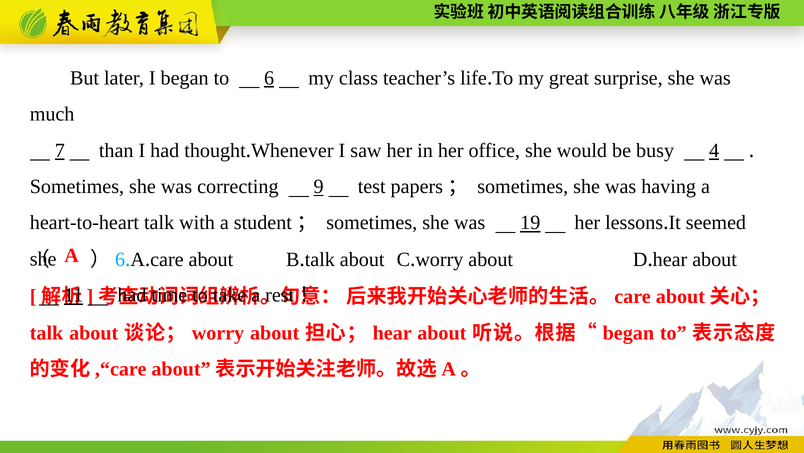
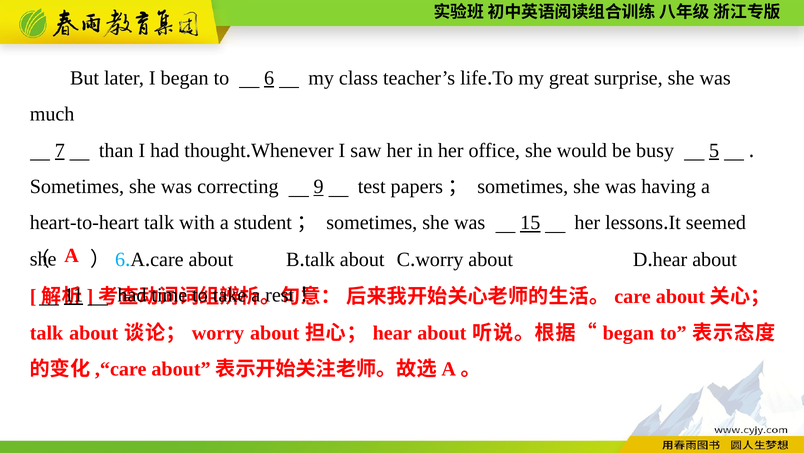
4: 4 -> 5
19: 19 -> 15
